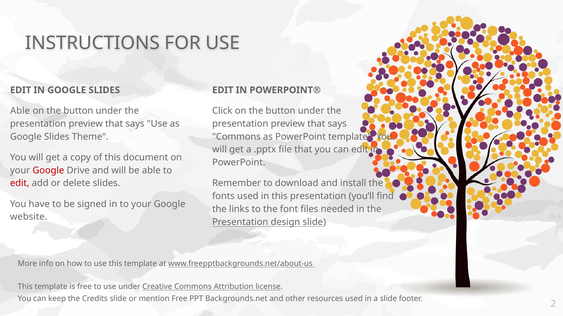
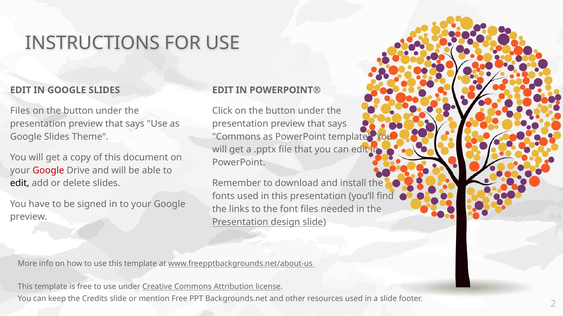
Able at (20, 111): Able -> Files
edit at (20, 184) colour: red -> black
website at (29, 217): website -> preview
